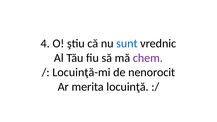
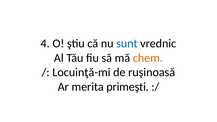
chem colour: purple -> orange
nenorocit: nenorocit -> ruşinoasă
locuinţă: locuinţă -> primeşti
